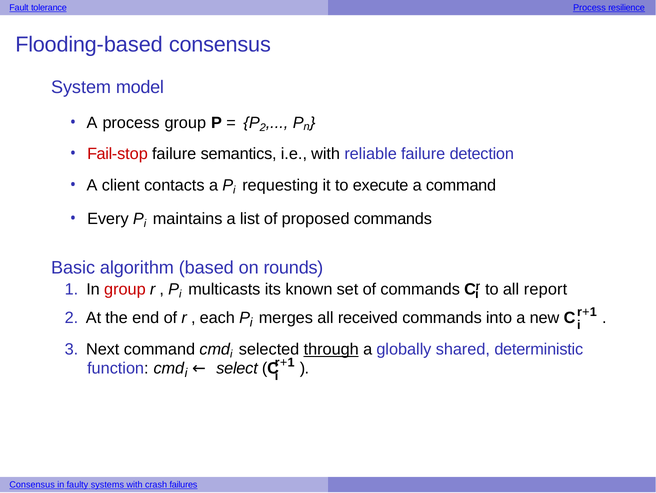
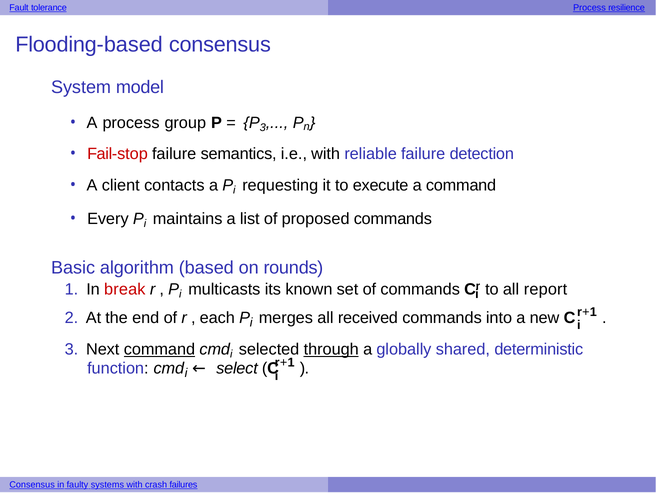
P 2: 2 -> 3
In group: group -> break
command at (159, 349) underline: none -> present
